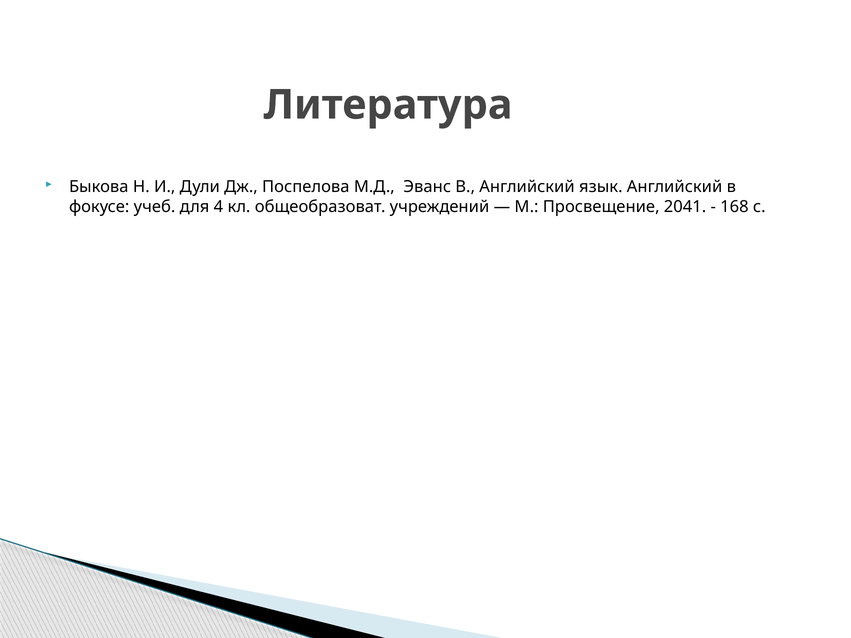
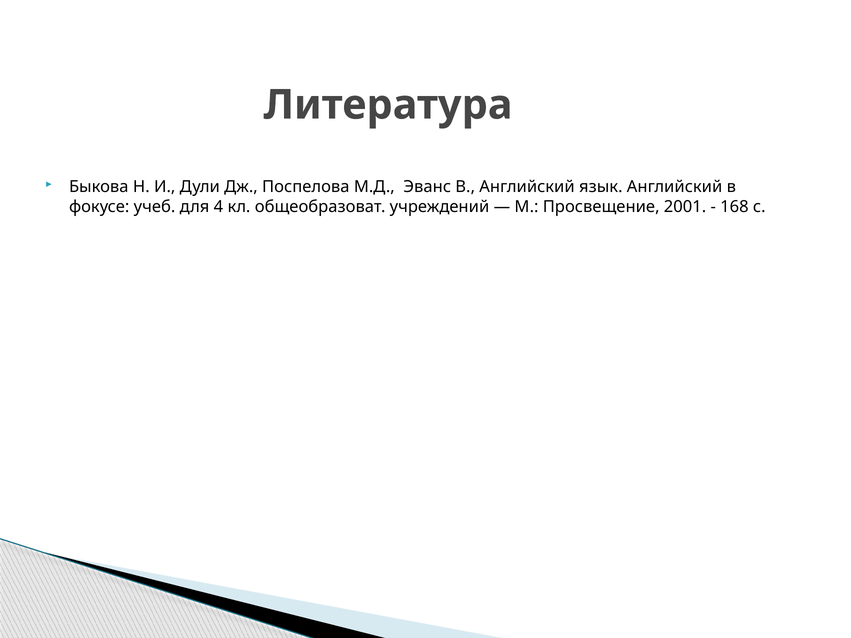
2041: 2041 -> 2001
